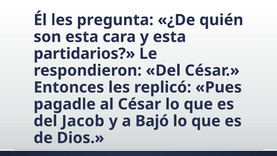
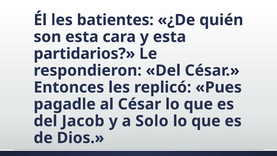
pregunta: pregunta -> batientes
Bajó: Bajó -> Solo
